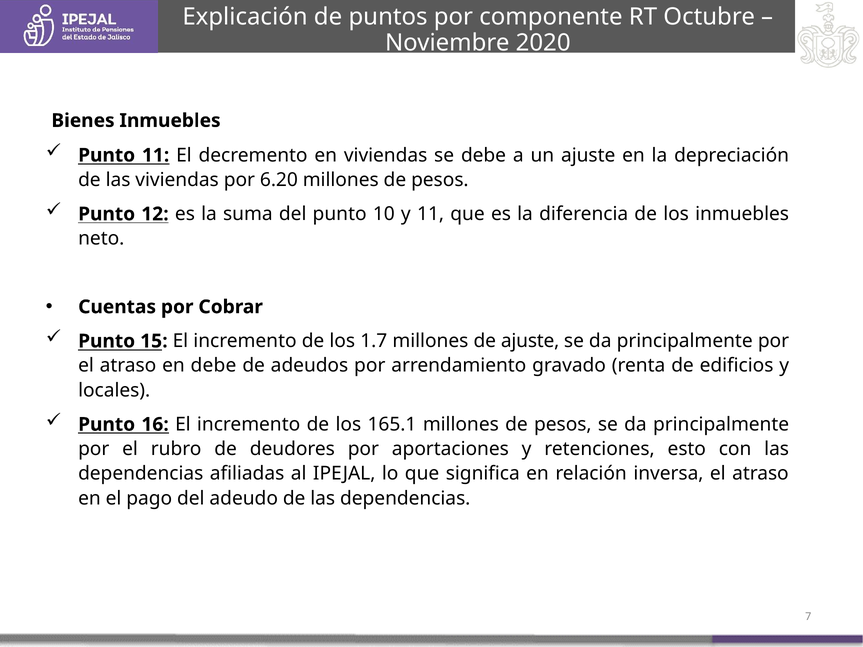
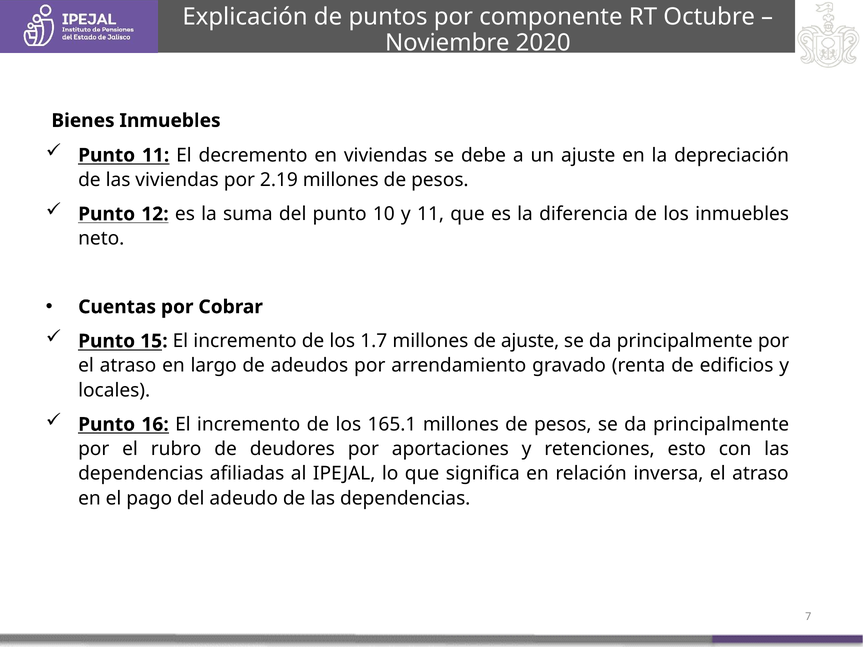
6.20: 6.20 -> 2.19
en debe: debe -> largo
